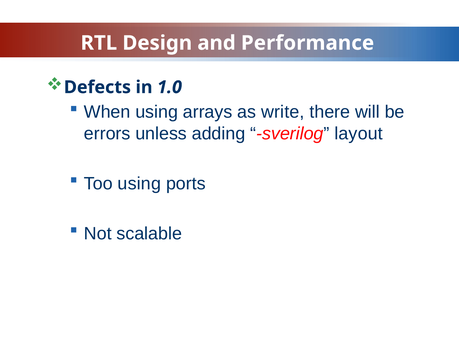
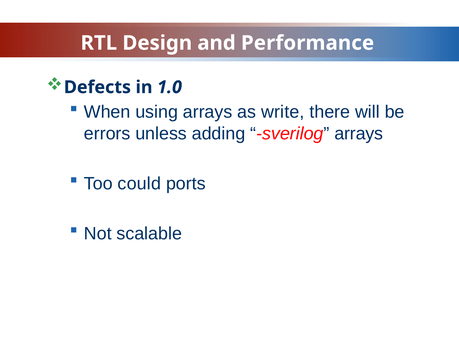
sverilog layout: layout -> arrays
Too using: using -> could
